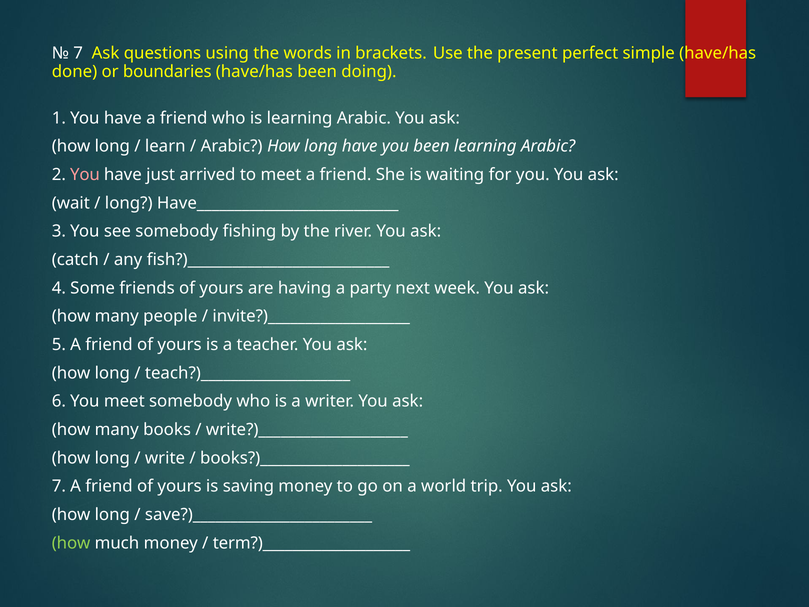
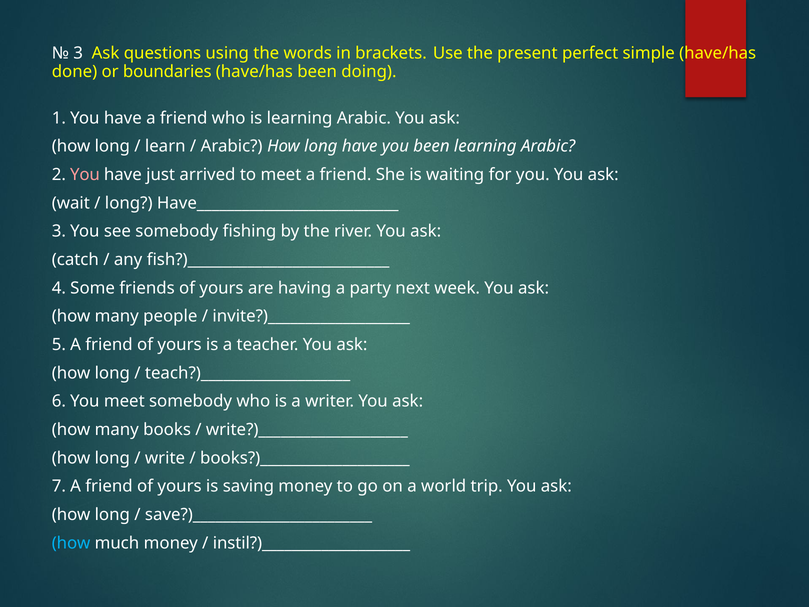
7 at (78, 53): 7 -> 3
how at (71, 543) colour: light green -> light blue
term?)____________________: term?)____________________ -> instil?)____________________
